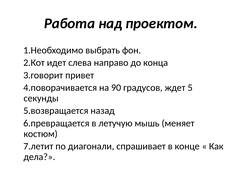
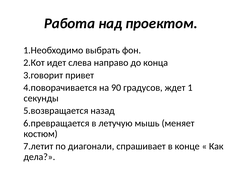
5: 5 -> 1
